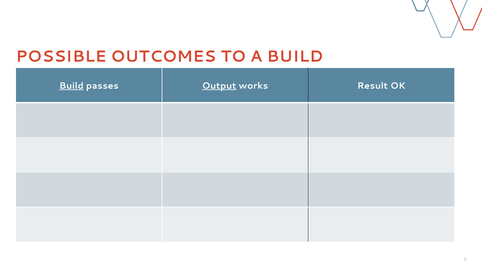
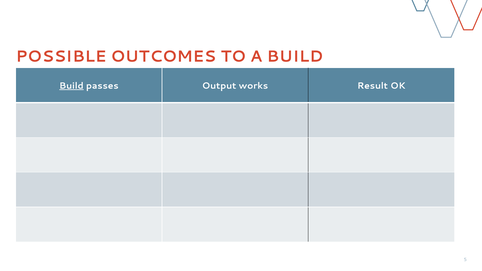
Output underline: present -> none
